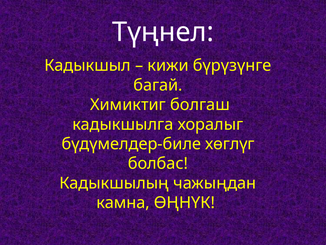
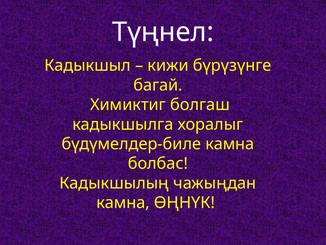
бүдүмелдер-биле хөглүг: хөглүг -> камна
